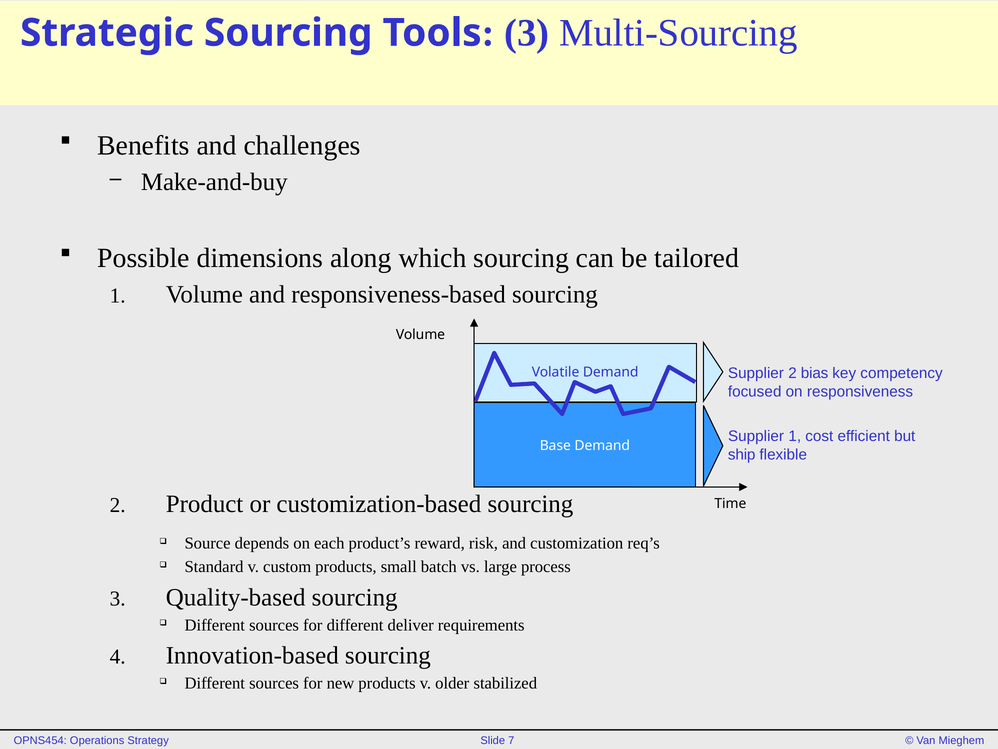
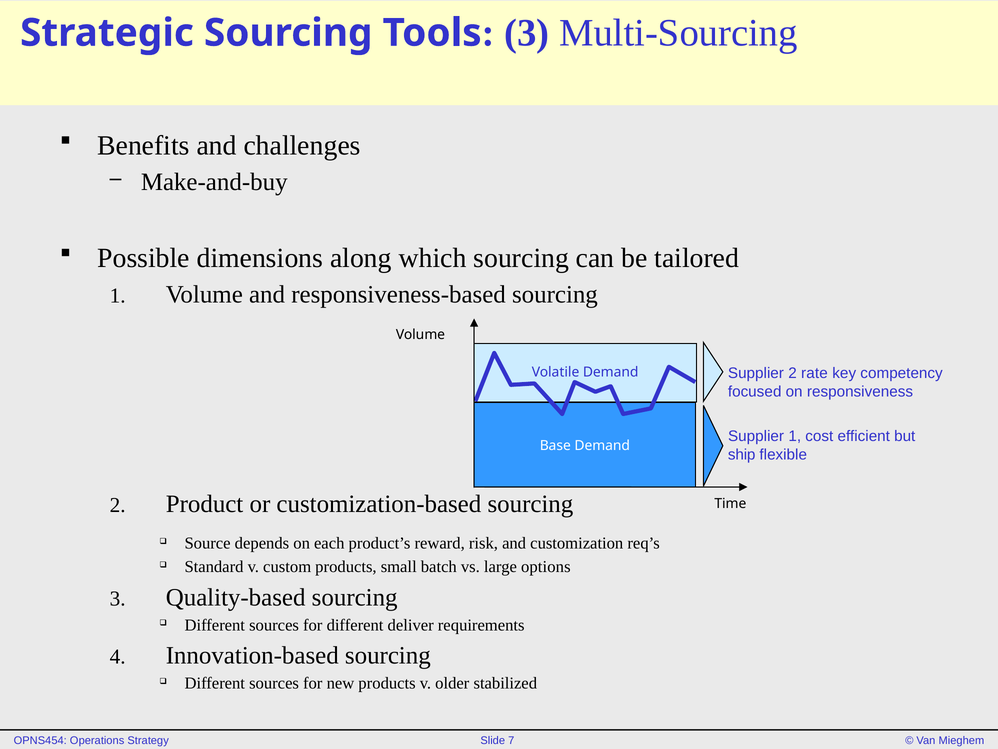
bias: bias -> rate
process: process -> options
